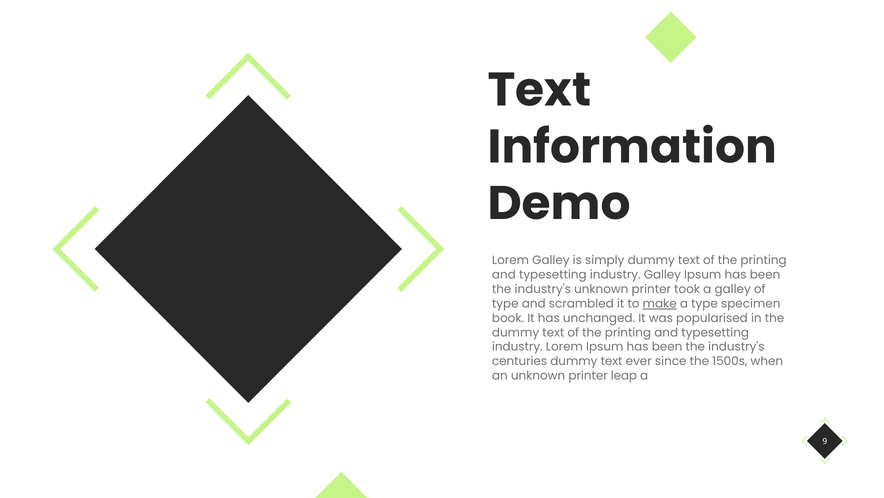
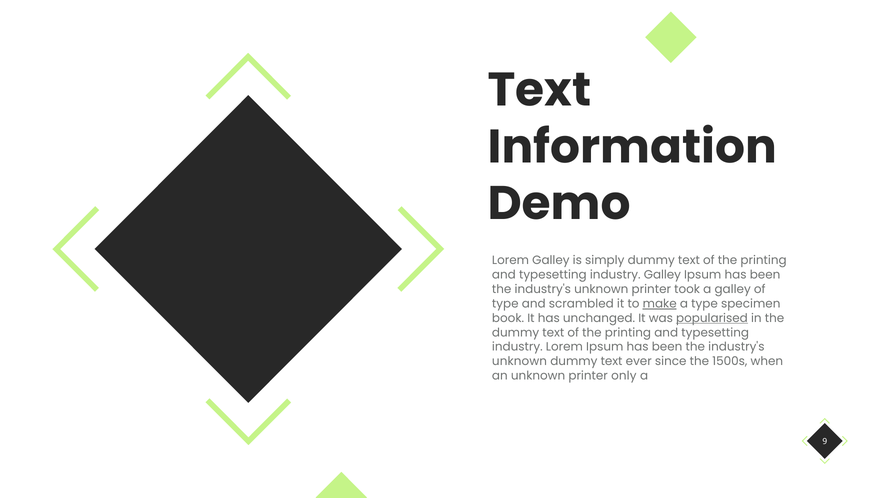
popularised underline: none -> present
centuries at (520, 361): centuries -> unknown
leap: leap -> only
